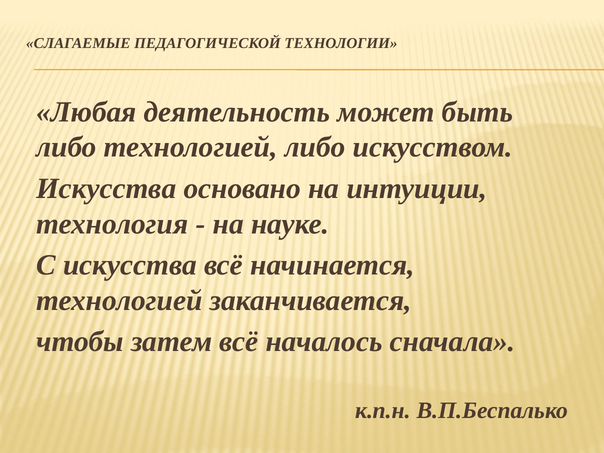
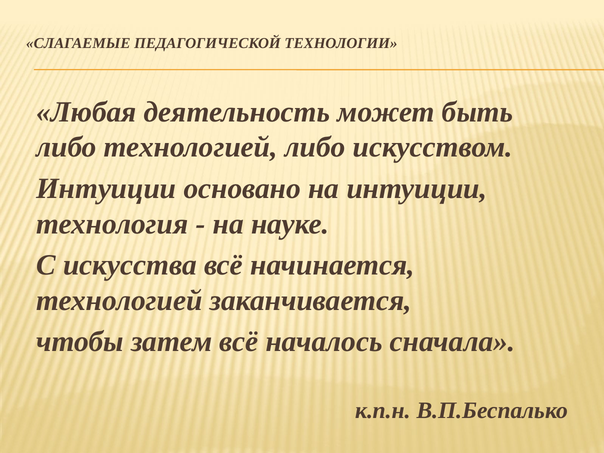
Искусства at (106, 189): Искусства -> Интуиции
